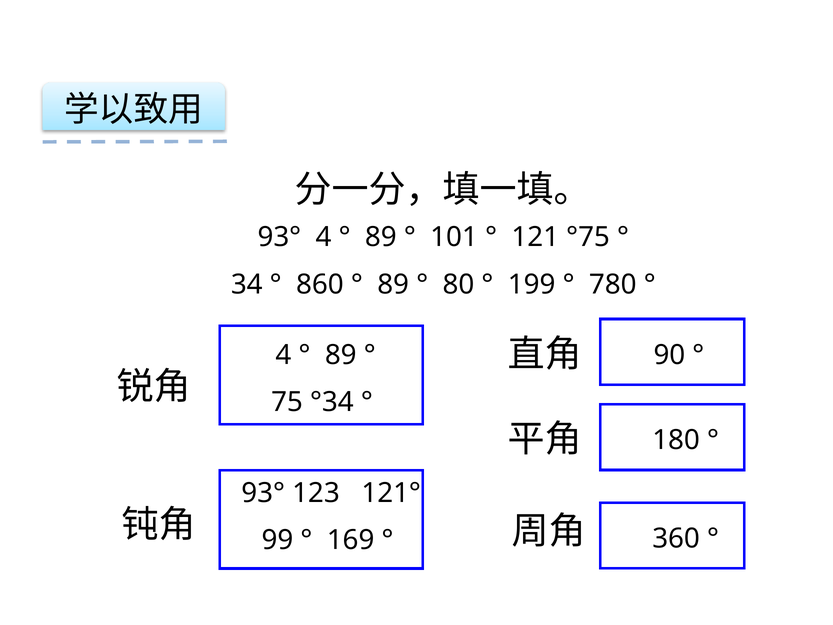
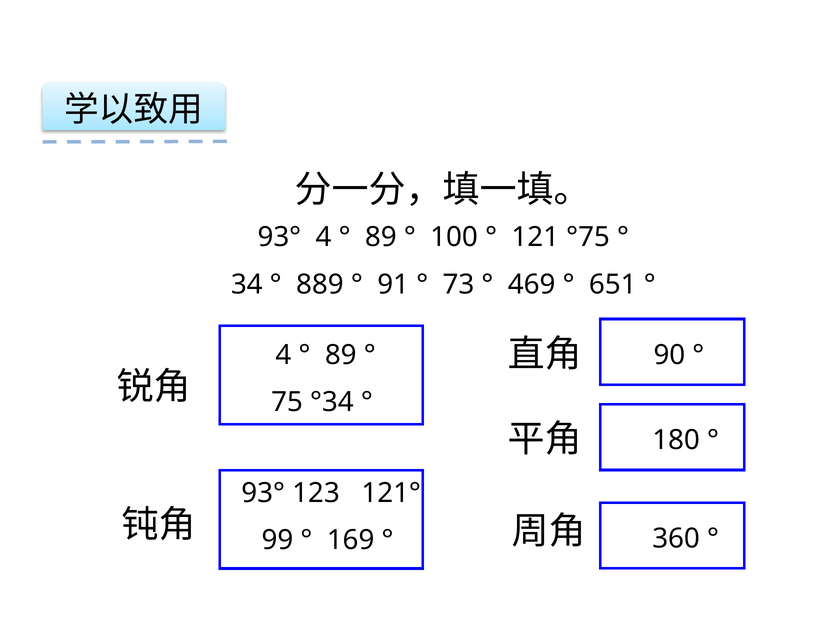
101: 101 -> 100
860: 860 -> 889
89 at (393, 284): 89 -> 91
80: 80 -> 73
199: 199 -> 469
780: 780 -> 651
